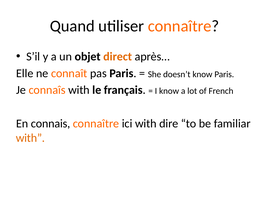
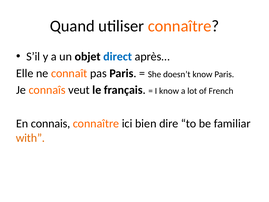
direct colour: orange -> blue
connaîs with: with -> veut
ici with: with -> bien
